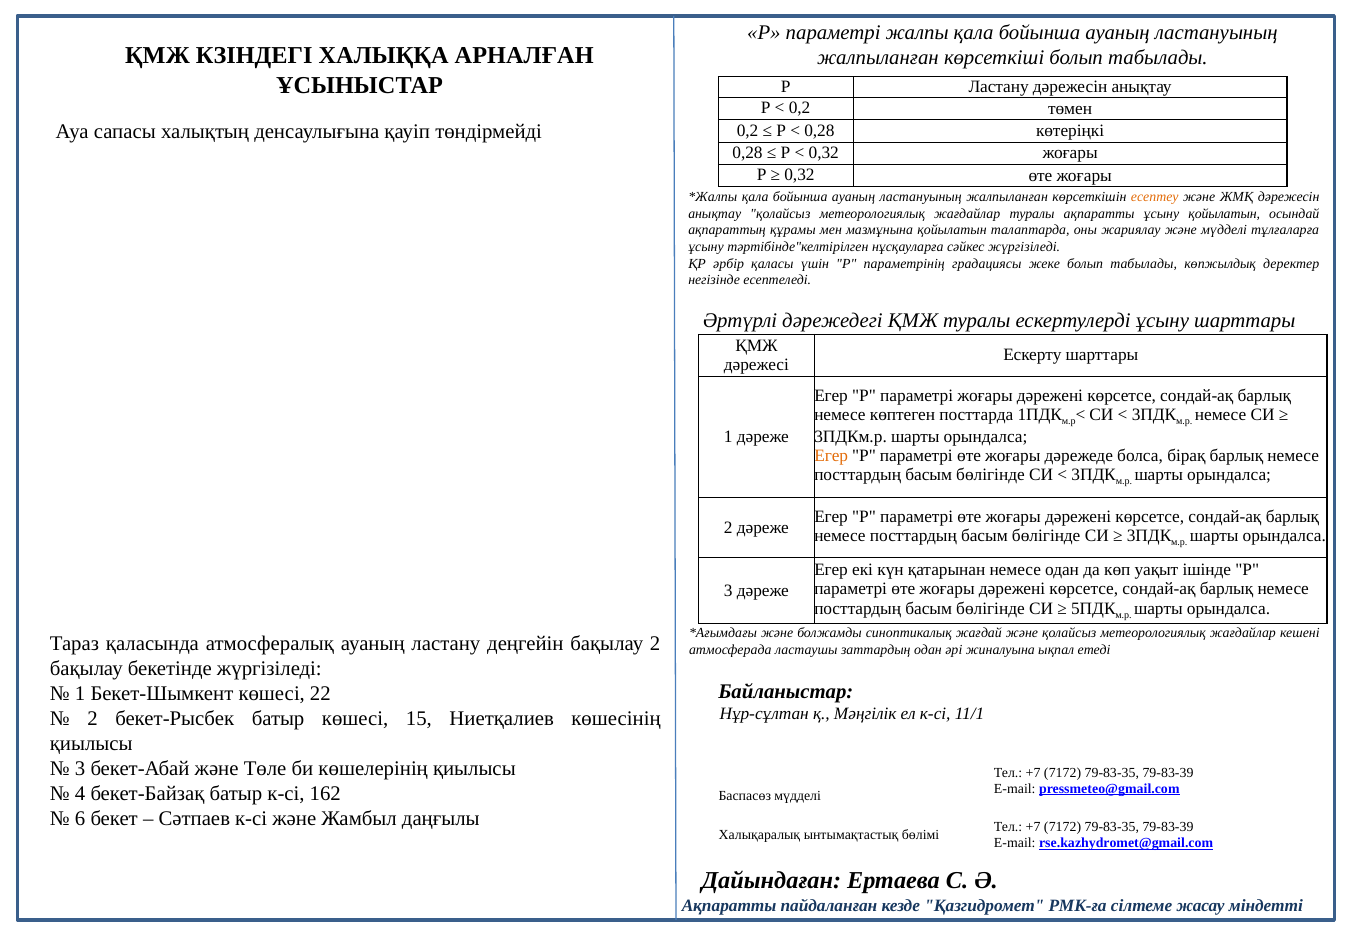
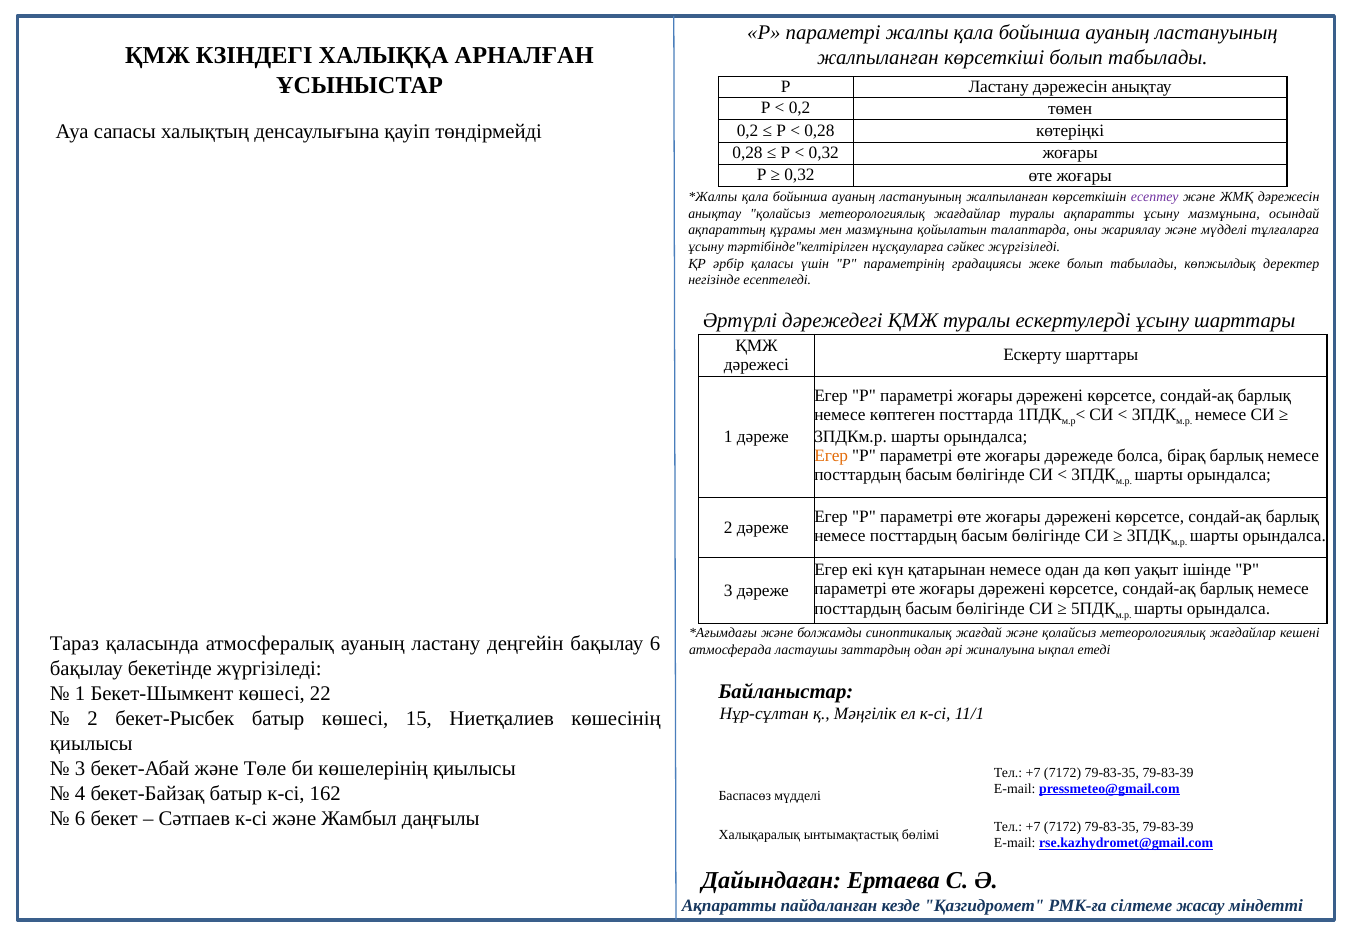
есептеу colour: orange -> purple
ұсыну қойылатын: қойылатын -> мазмұнына
бақылау 2: 2 -> 6
